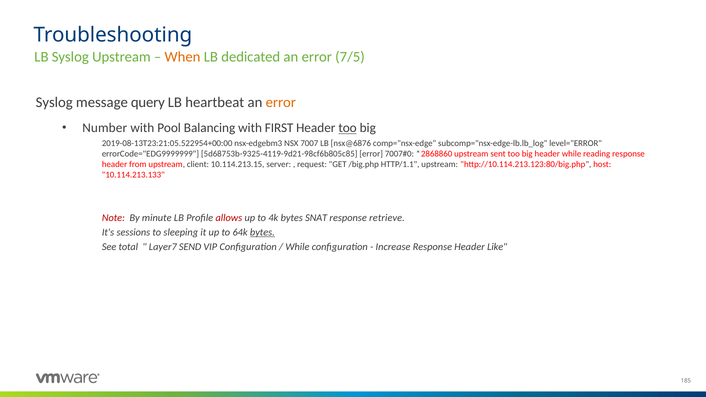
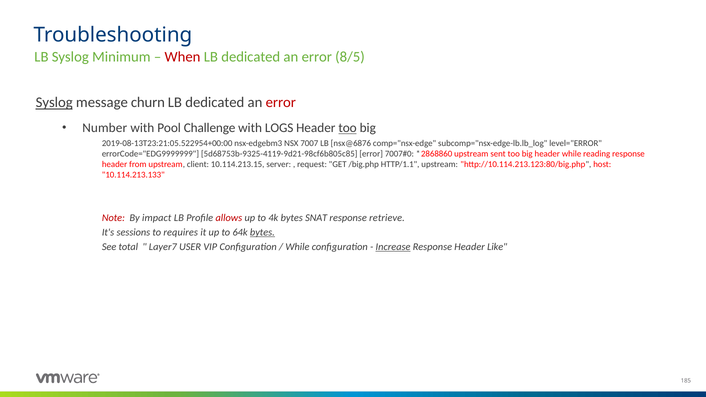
Syslog Upstream: Upstream -> Minimum
When colour: orange -> red
7/5: 7/5 -> 8/5
Syslog at (54, 103) underline: none -> present
query: query -> churn
heartbeat at (215, 103): heartbeat -> dedicated
error at (281, 103) colour: orange -> red
Balancing: Balancing -> Challenge
FIRST: FIRST -> LOGS
minute: minute -> impact
sleeping: sleeping -> requires
SEND: SEND -> USER
Increase underline: none -> present
